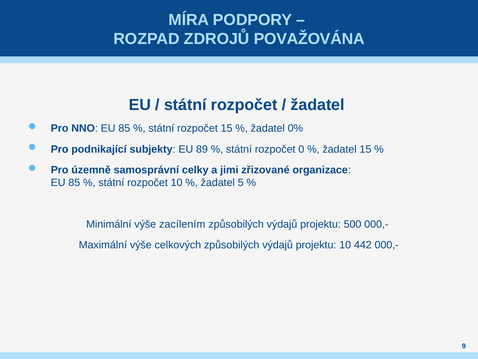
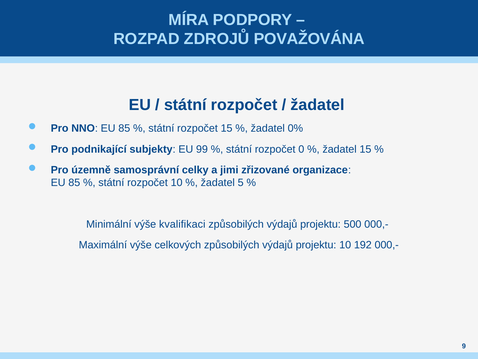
89: 89 -> 99
zacílením: zacílením -> kvalifikaci
442: 442 -> 192
